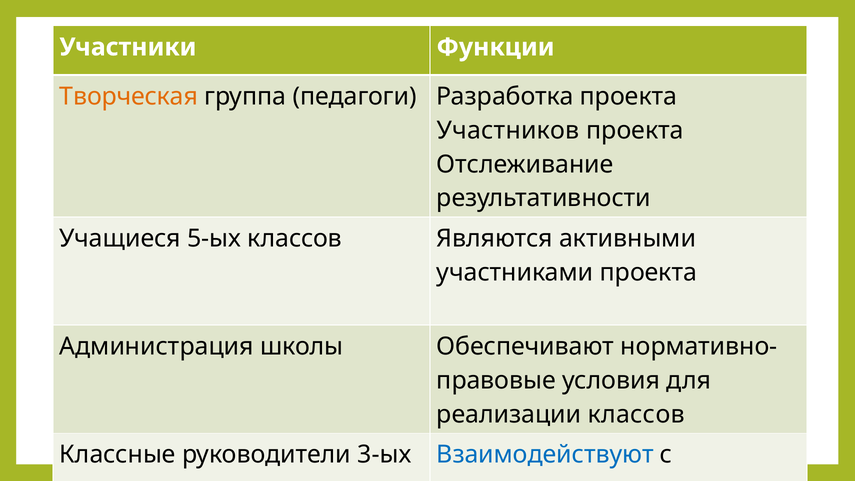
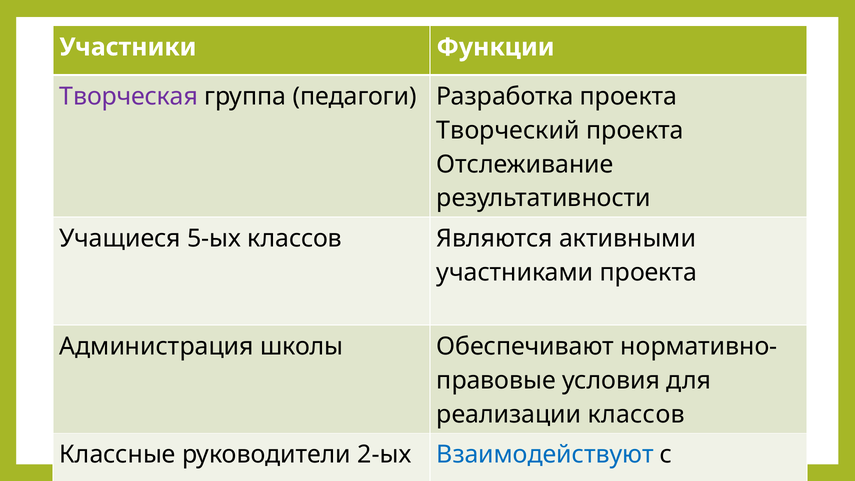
Творческая colour: orange -> purple
Участников: Участников -> Творческий
3-ых: 3-ых -> 2-ых
